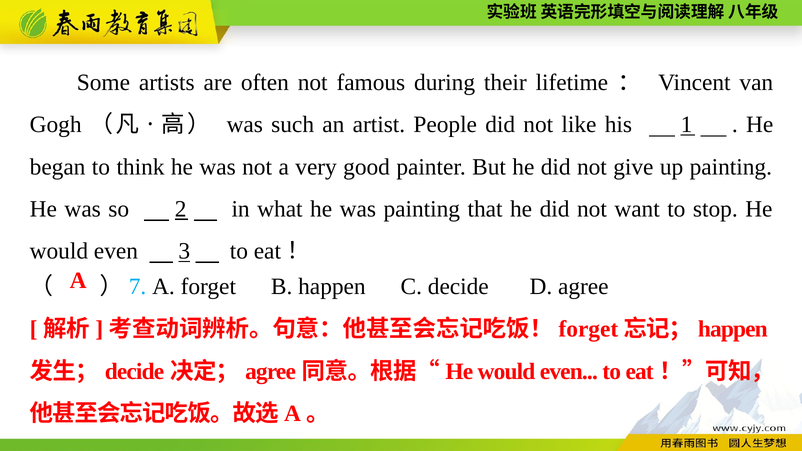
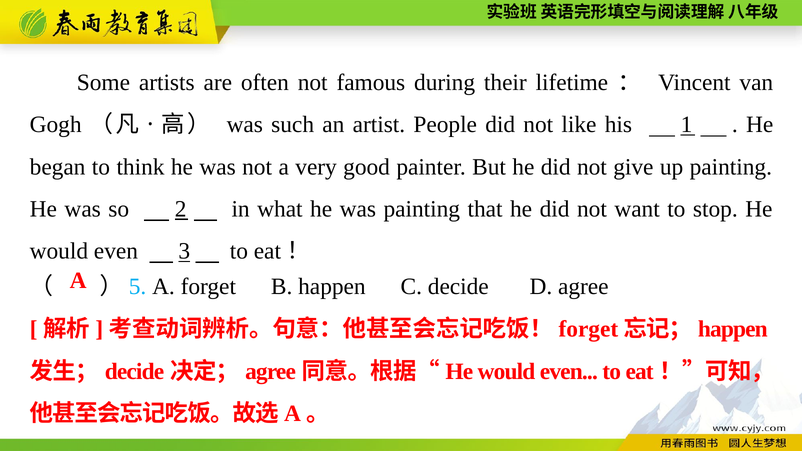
7: 7 -> 5
